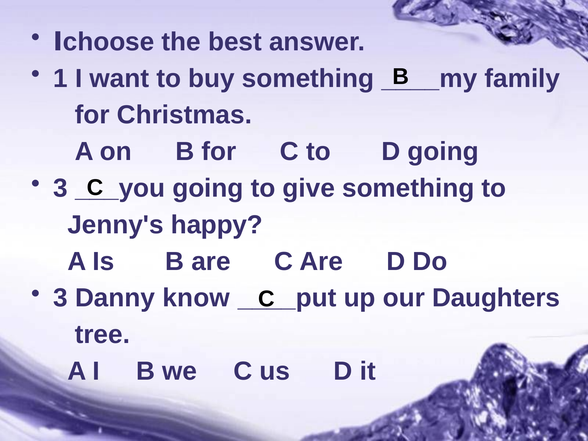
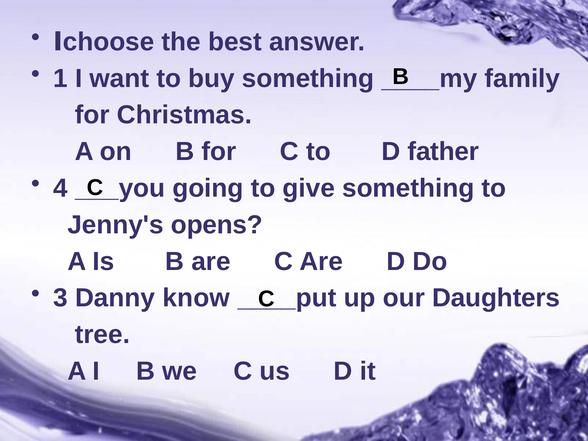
D going: going -> father
3 at (61, 188): 3 -> 4
happy: happy -> opens
